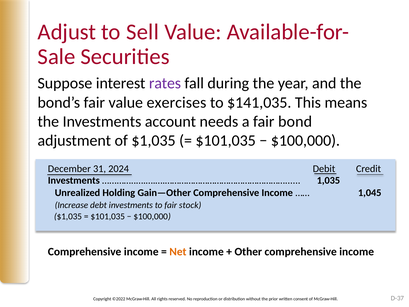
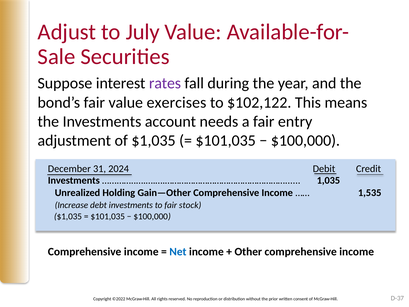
Sell: Sell -> July
$141,035: $141,035 -> $102,122
bond: bond -> entry
1,045: 1,045 -> 1,535
Net colour: orange -> blue
